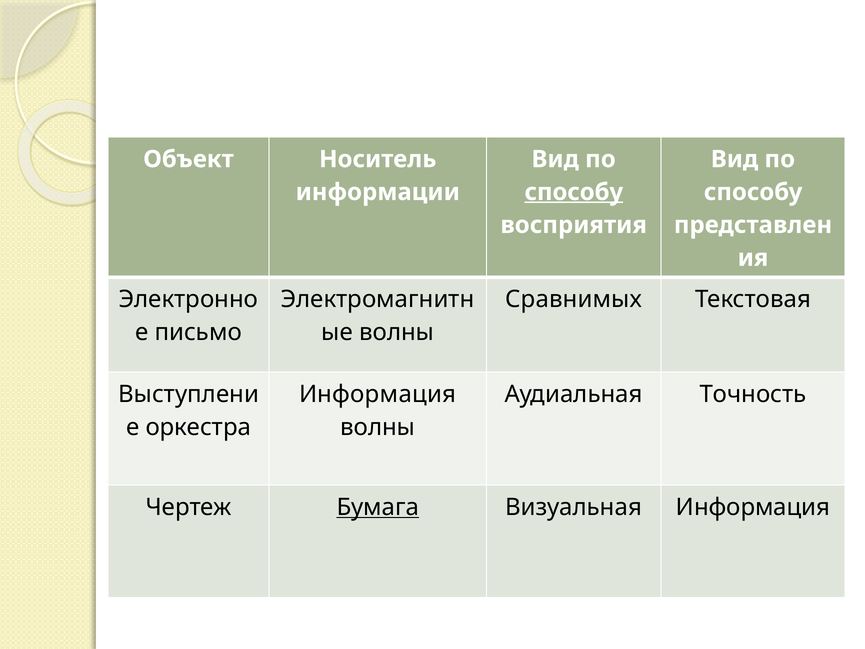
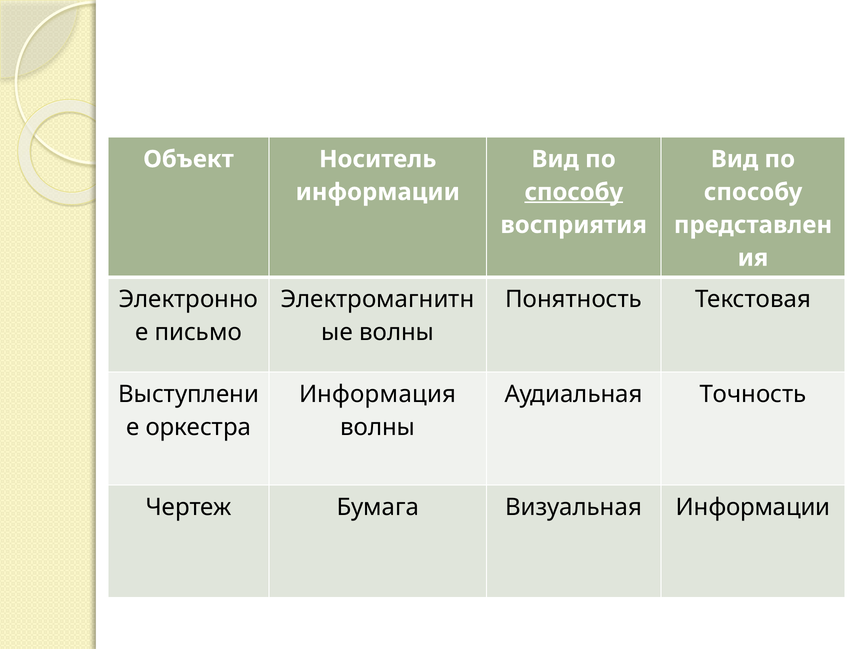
Сравнимых: Сравнимых -> Понятность
Бумага underline: present -> none
Визуальная Информация: Информация -> Информации
